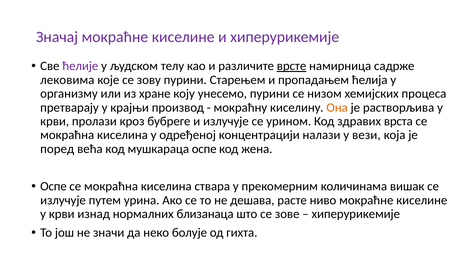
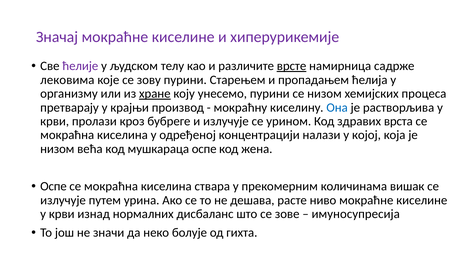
хране underline: none -> present
Она colour: orange -> blue
вези: вези -> којој
поред at (57, 149): поред -> низом
близанаца: близанаца -> дисбаланс
хиперурикемије at (356, 214): хиперурикемије -> имуносупресија
